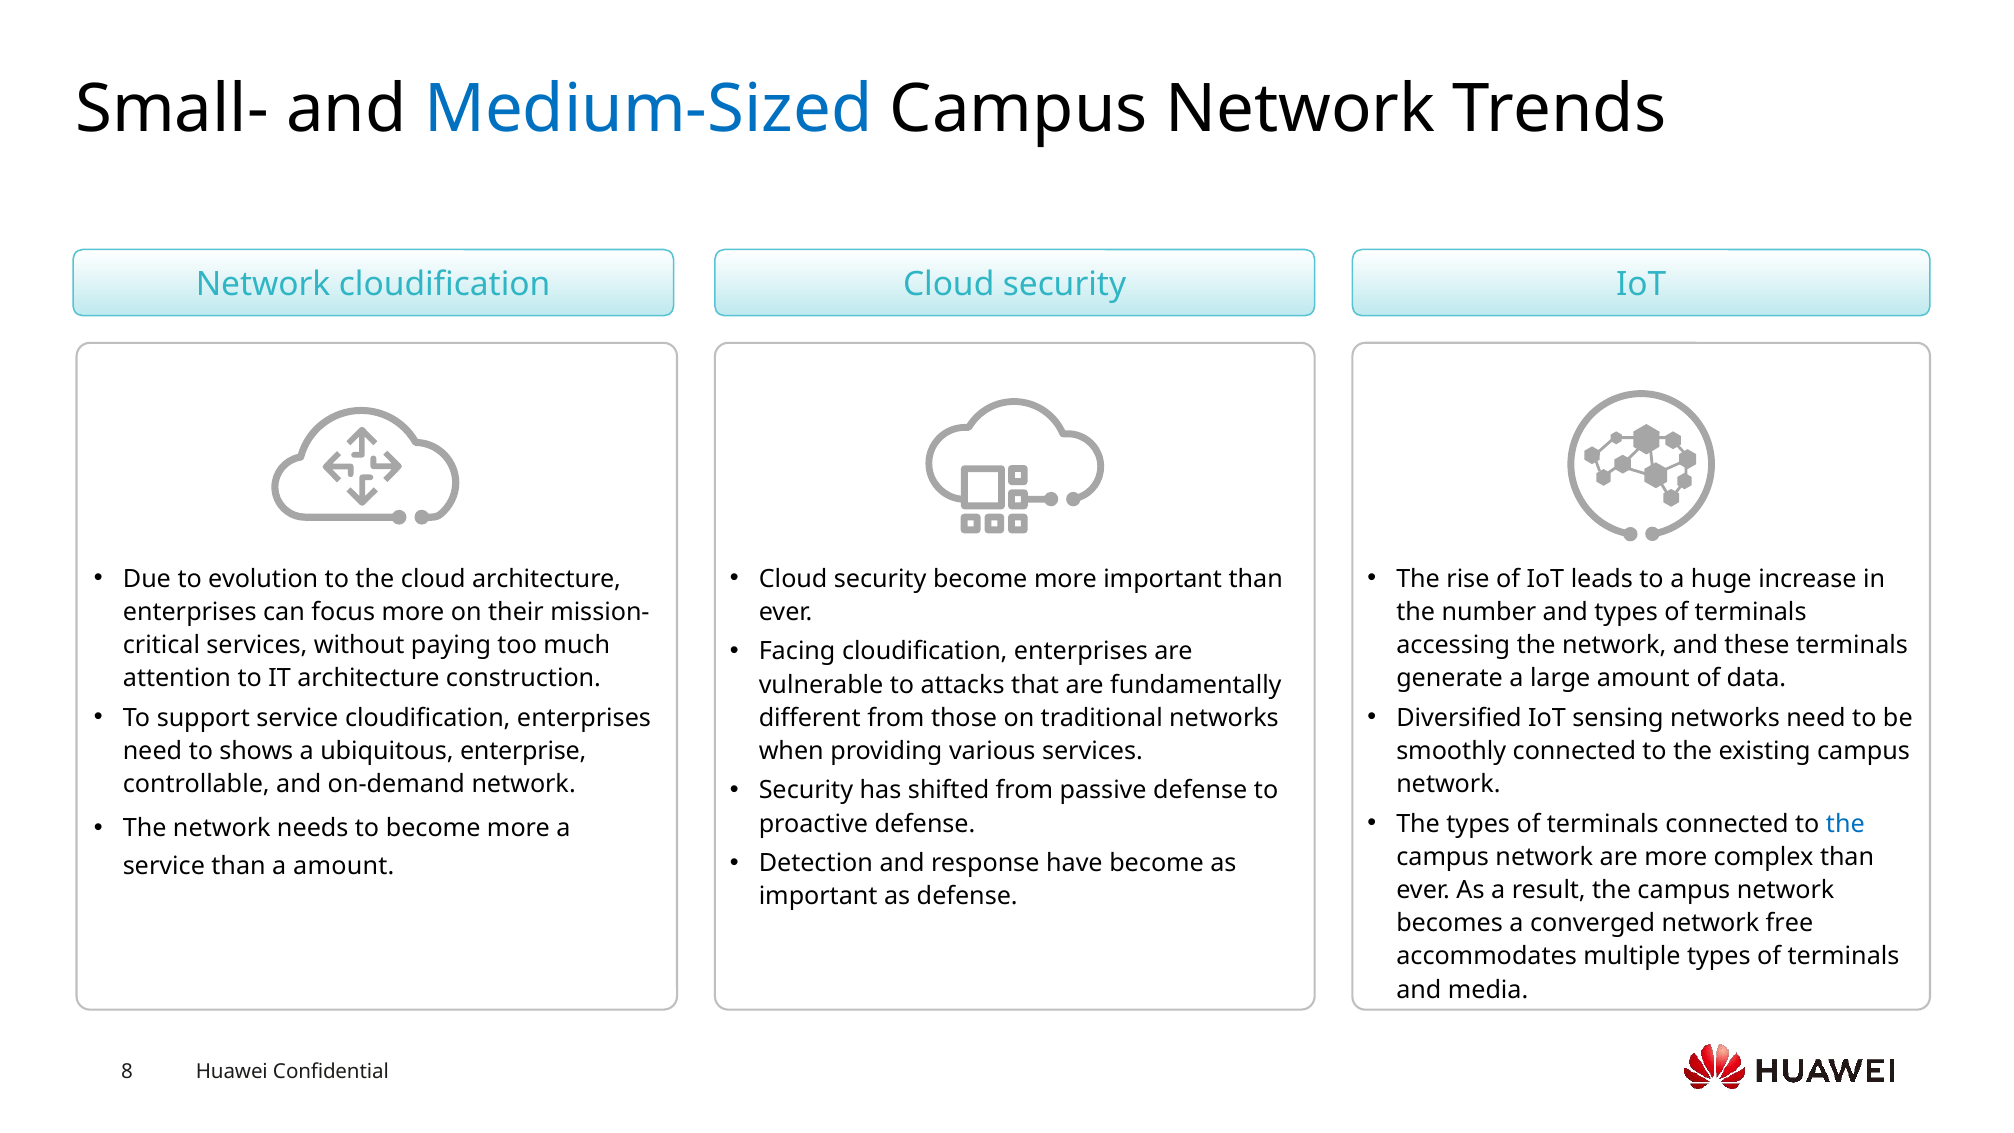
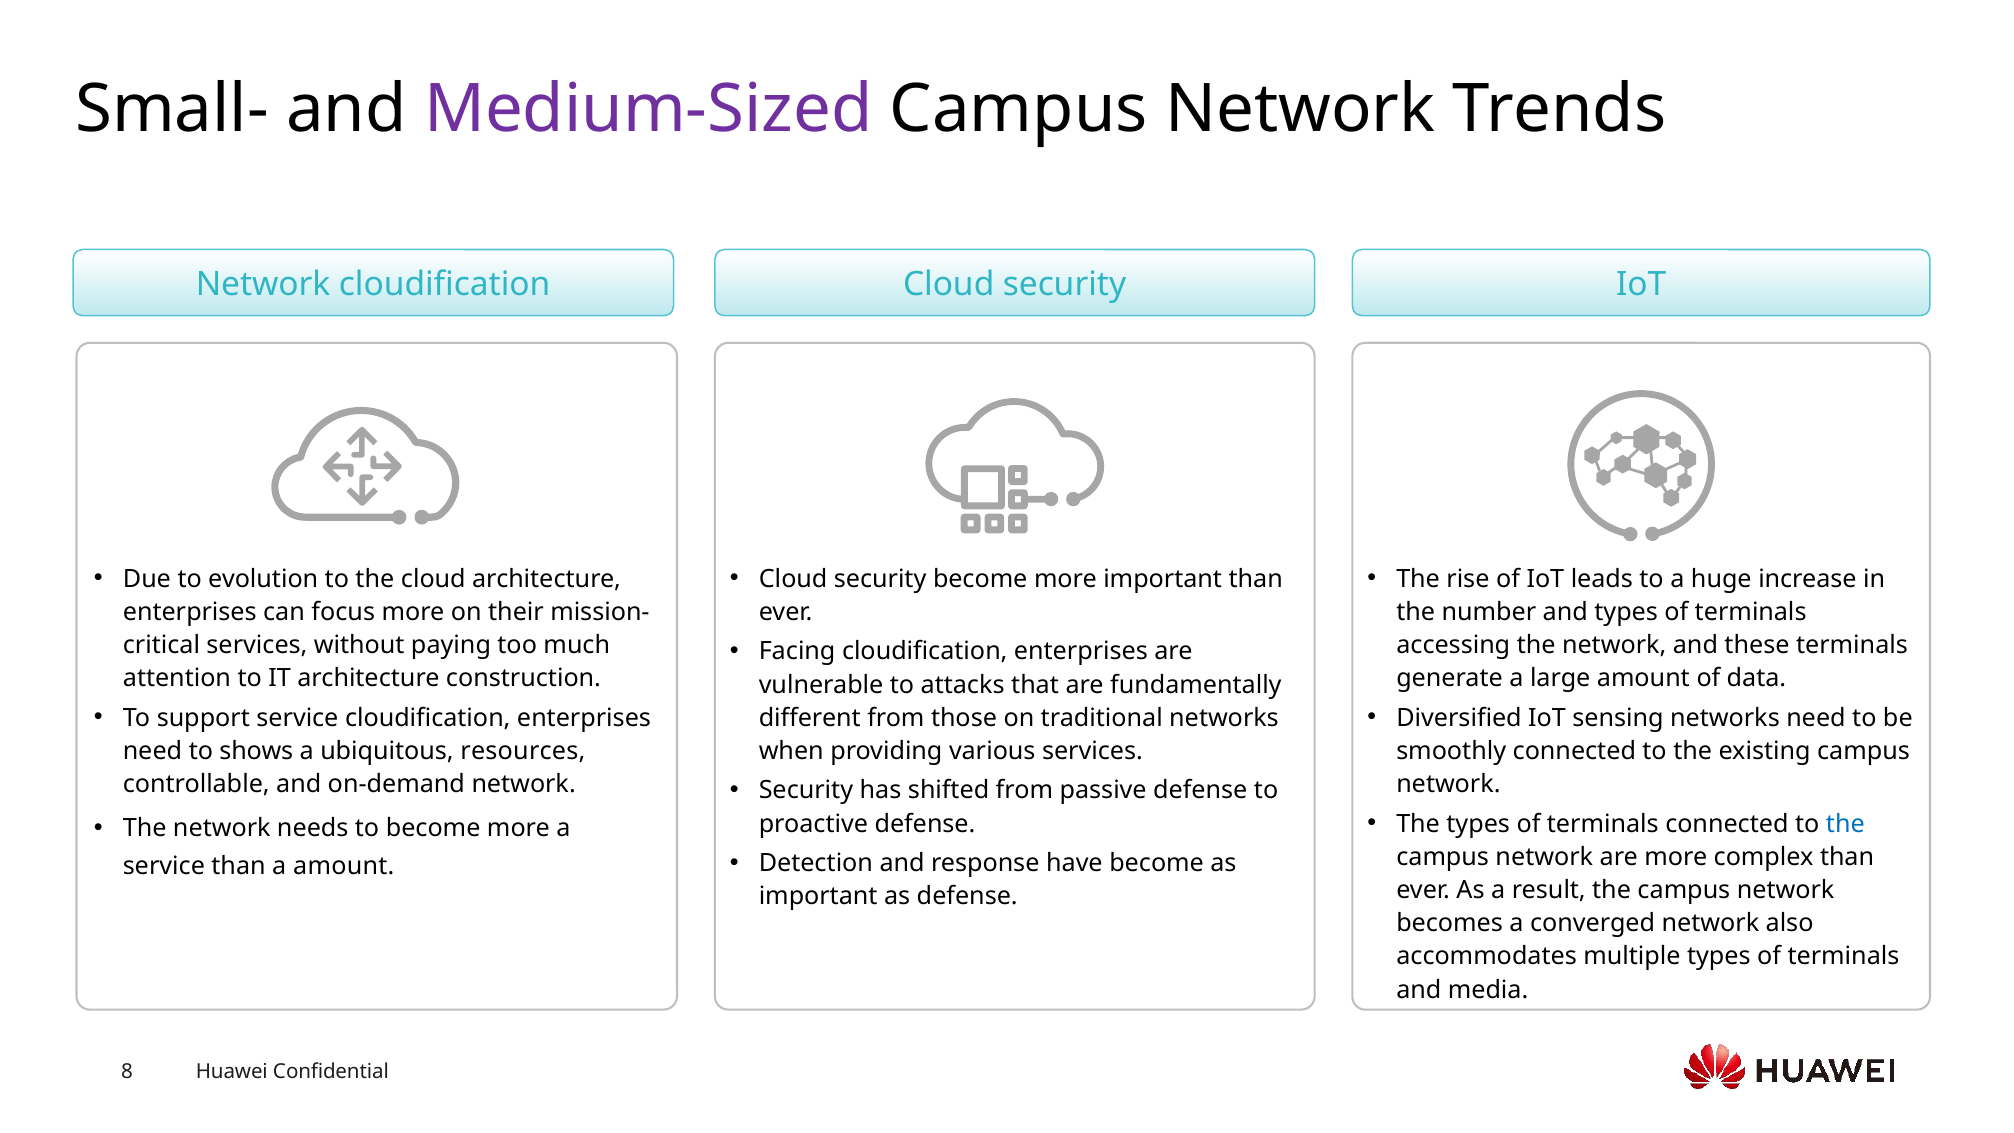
Medium-Sized colour: blue -> purple
enterprise: enterprise -> resources
free: free -> also
